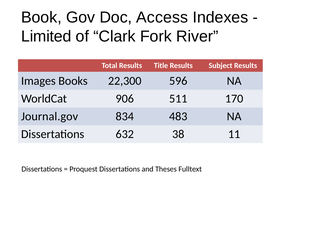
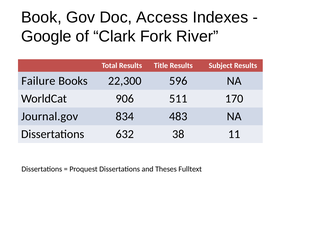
Limited: Limited -> Google
Images: Images -> Failure
